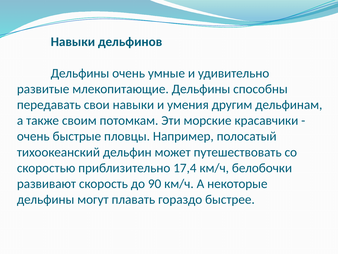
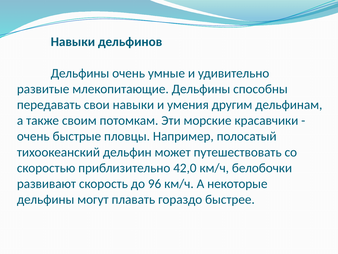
17,4: 17,4 -> 42,0
90: 90 -> 96
